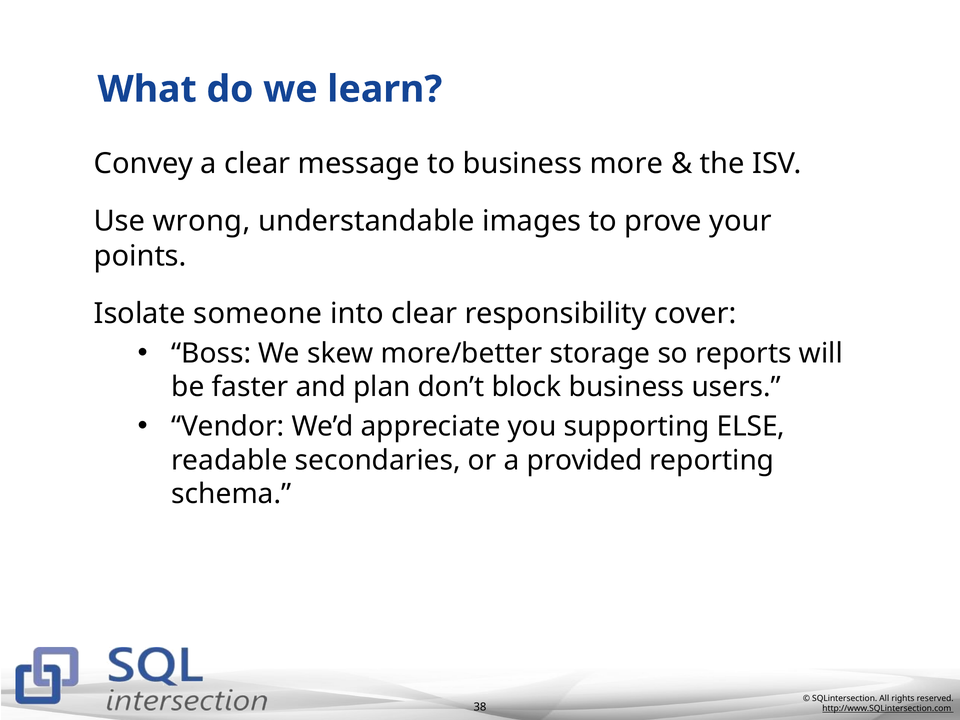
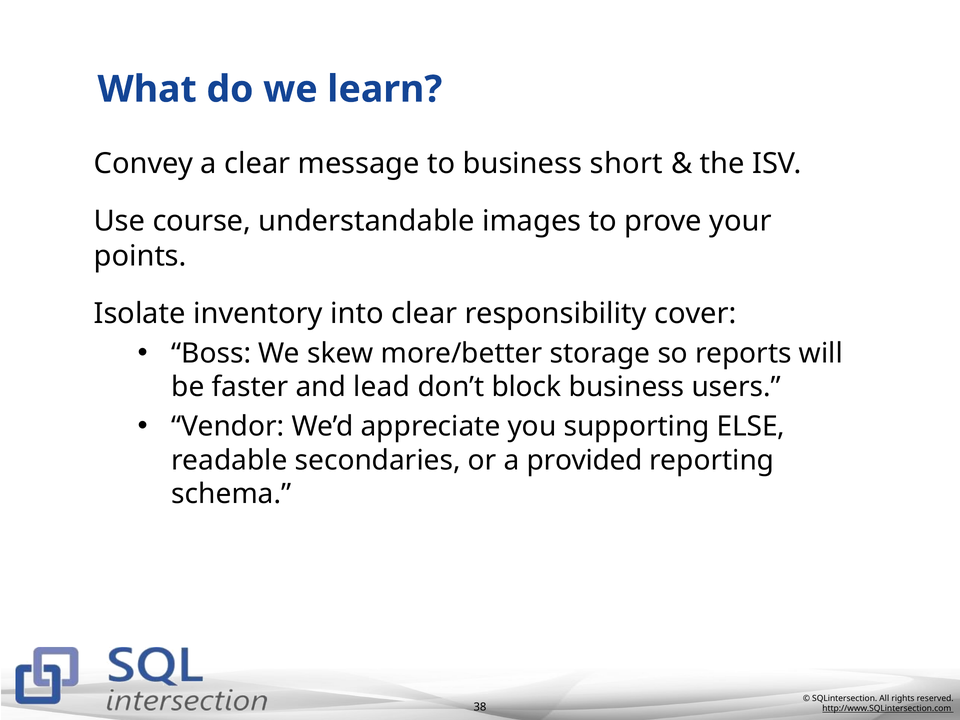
more: more -> short
wrong: wrong -> course
someone: someone -> inventory
plan: plan -> lead
